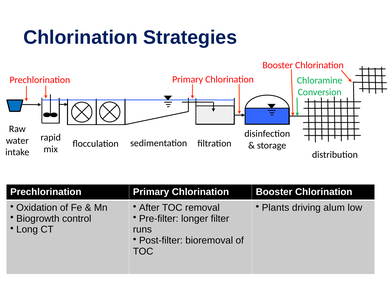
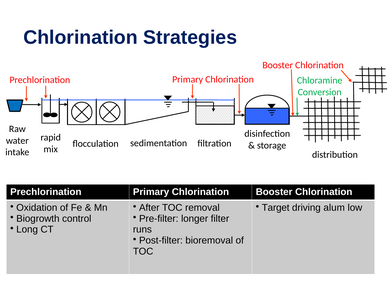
Plants: Plants -> Target
